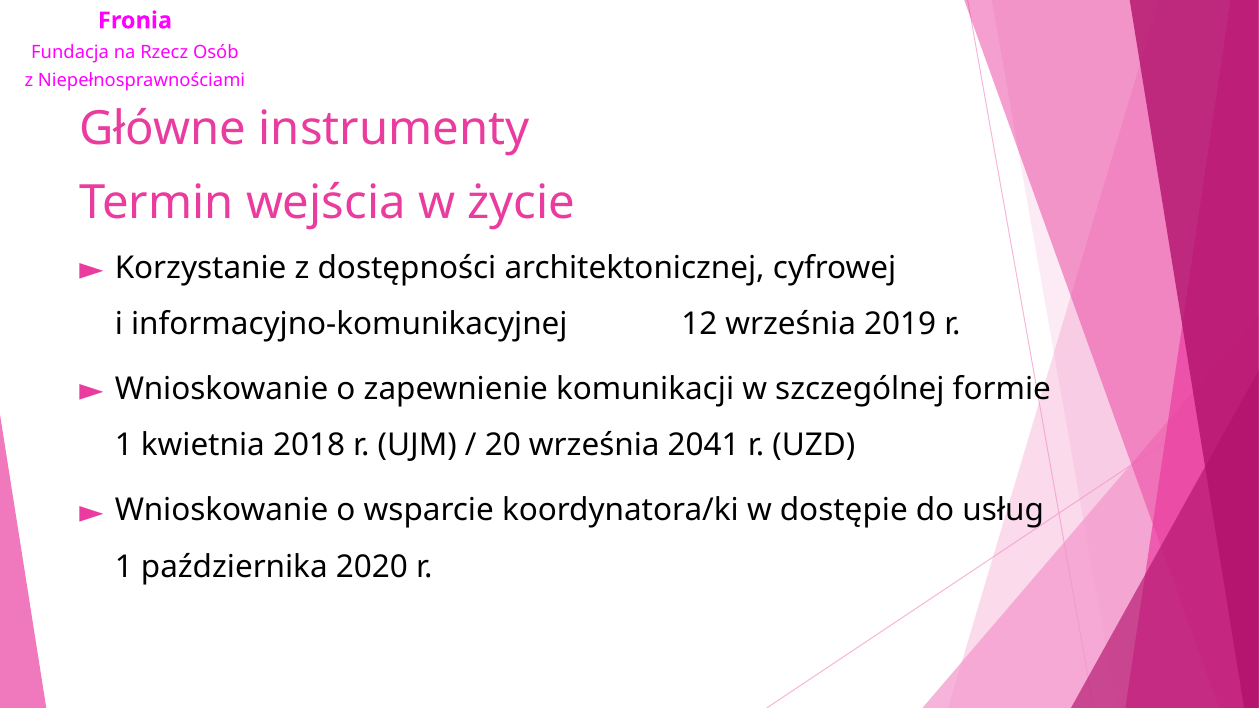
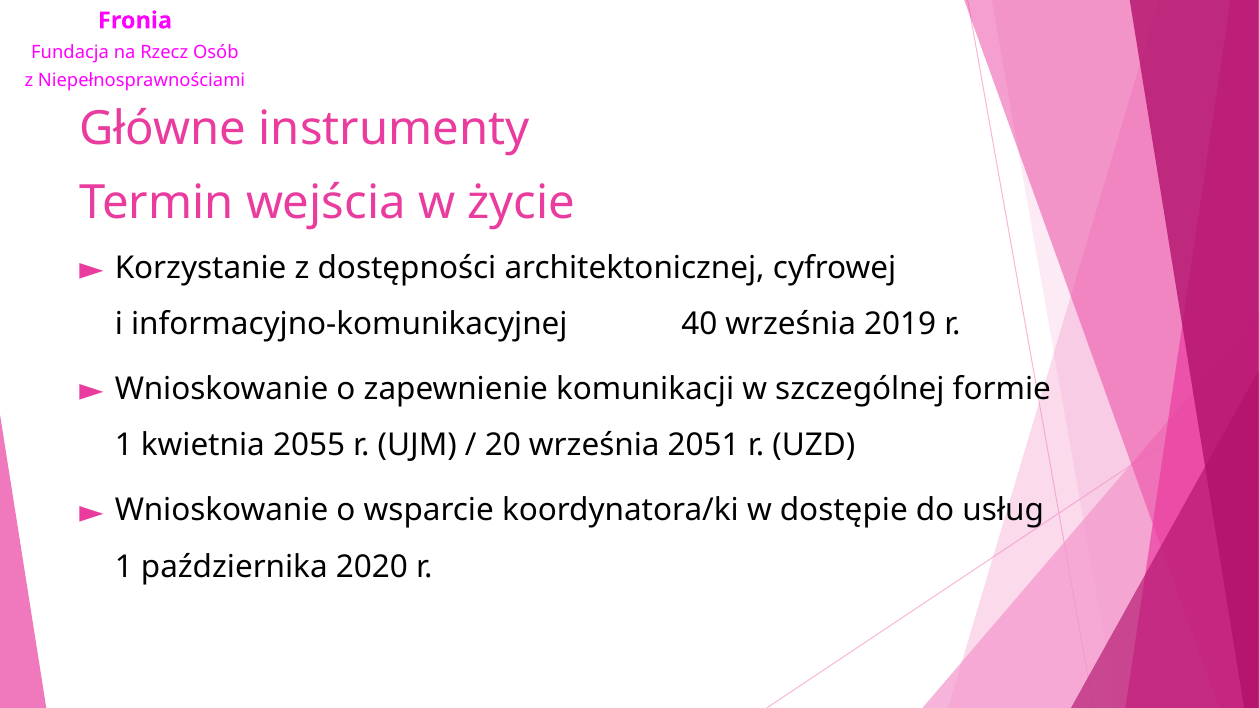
12: 12 -> 40
2018: 2018 -> 2055
2041: 2041 -> 2051
